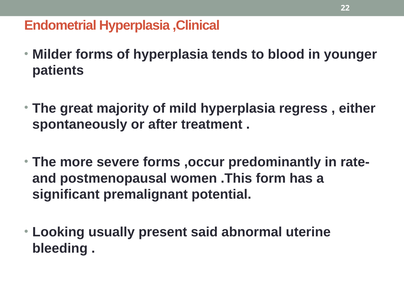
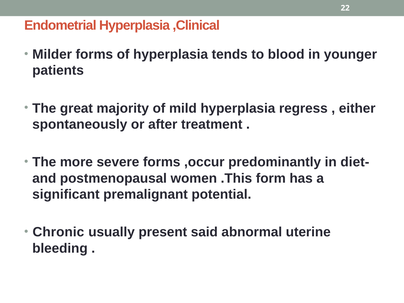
rate-: rate- -> diet-
Looking: Looking -> Chronic
